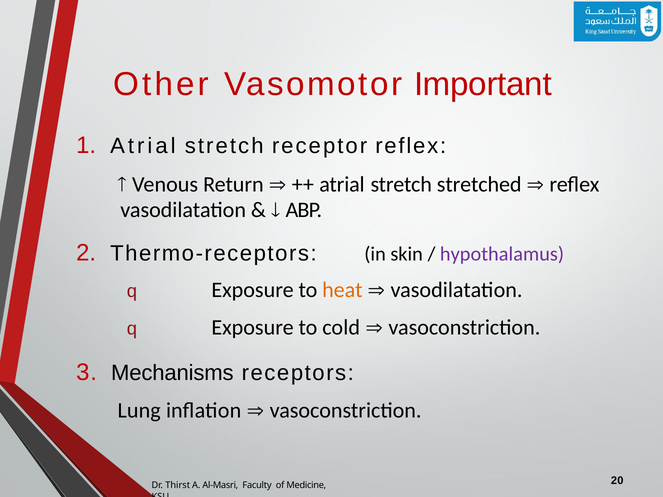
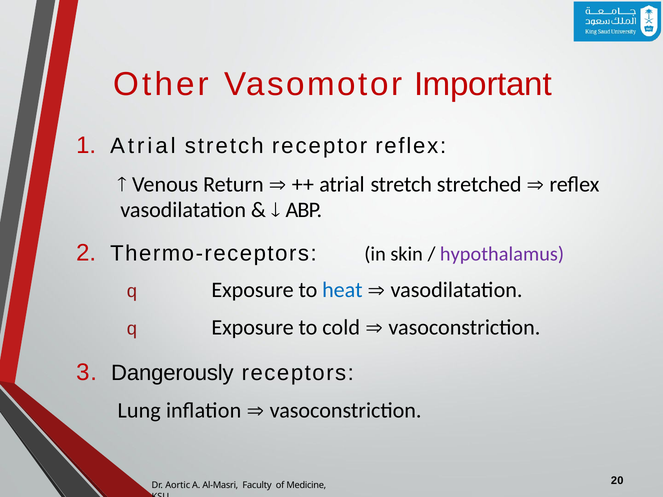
heat colour: orange -> blue
Mechanisms: Mechanisms -> Dangerously
Thirst: Thirst -> Aortic
